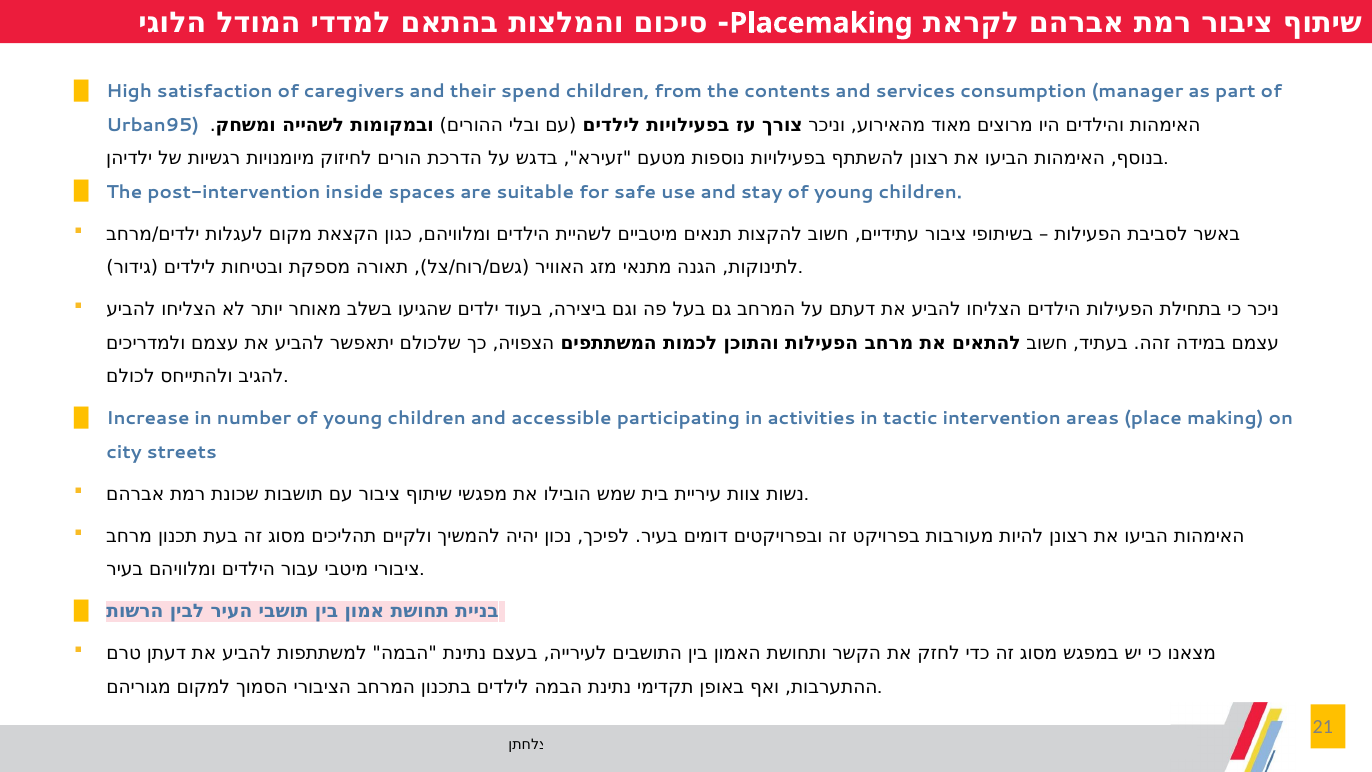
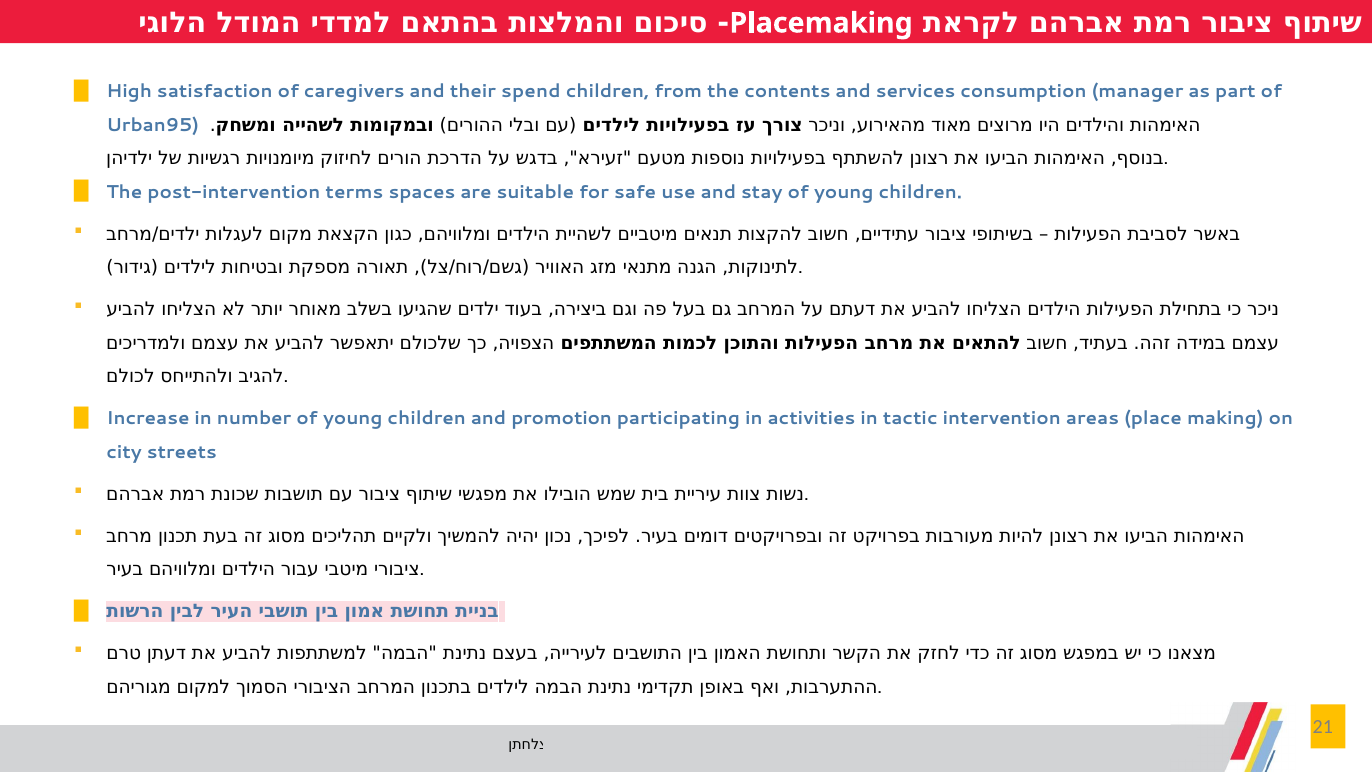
inside: inside -> terms
accessible: accessible -> promotion
